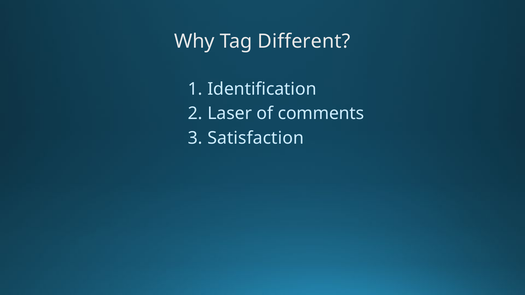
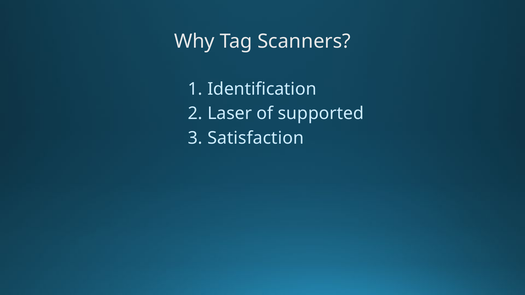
Different: Different -> Scanners
comments: comments -> supported
